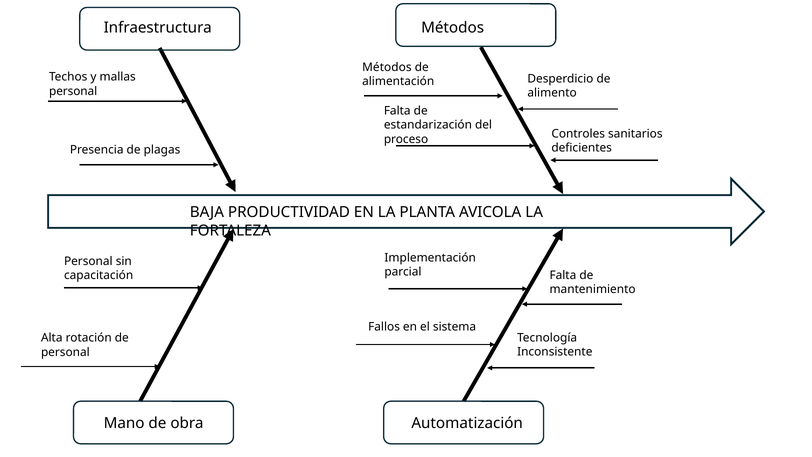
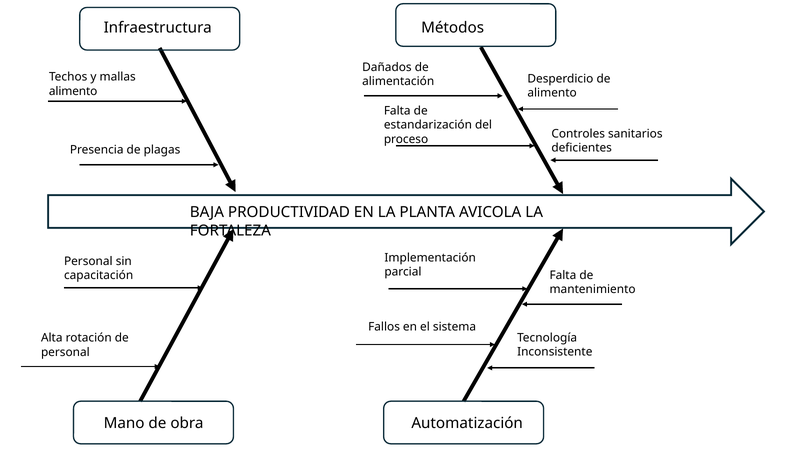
Métodos at (387, 67): Métodos -> Dañados
personal at (73, 91): personal -> alimento
